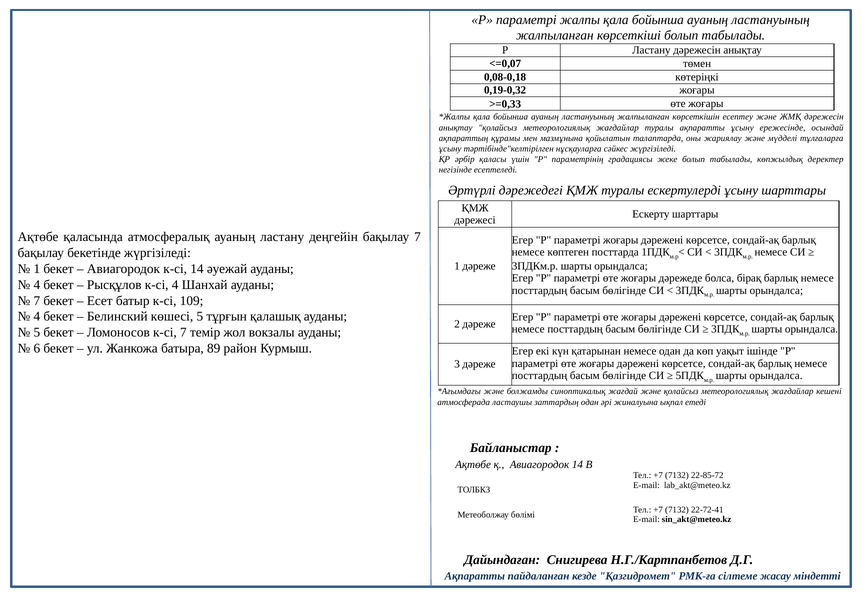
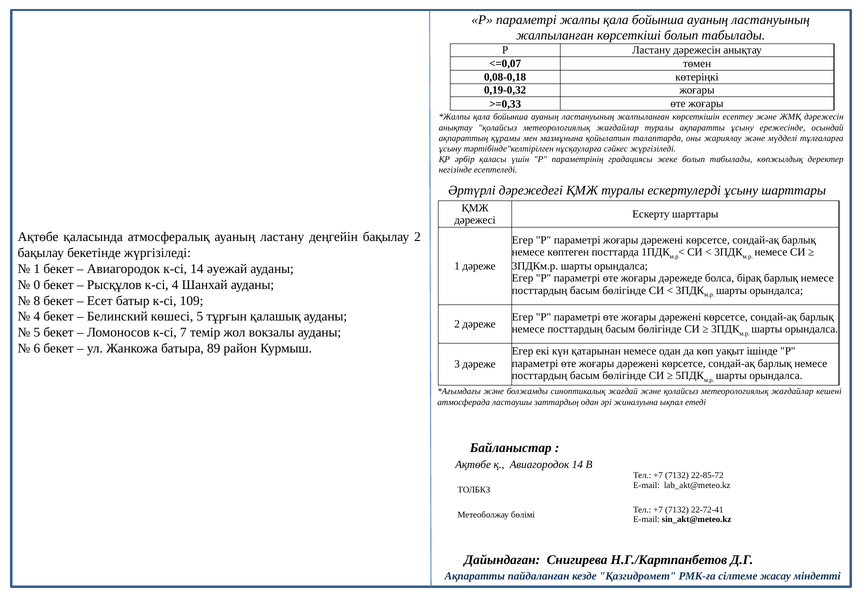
бақылау 7: 7 -> 2
4 at (37, 285): 4 -> 0
7 at (37, 301): 7 -> 8
